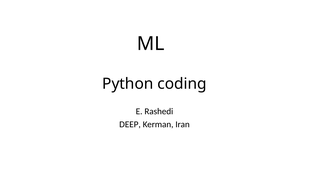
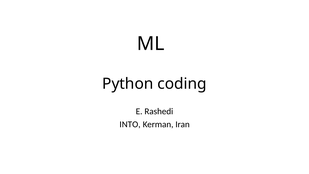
DEEP: DEEP -> INTO
